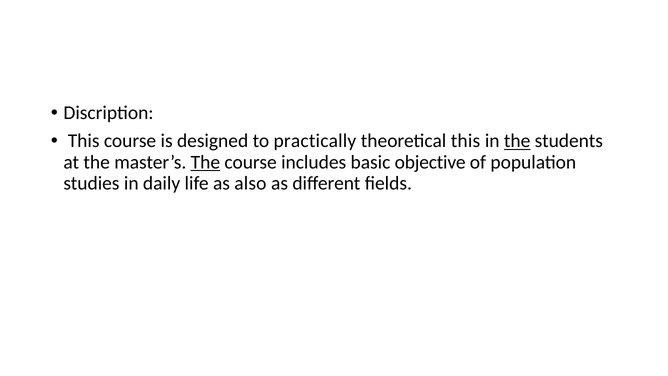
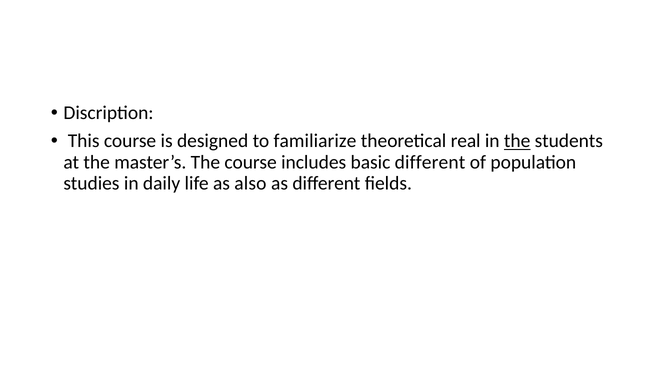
practically: practically -> familiarize
theoretical this: this -> real
The at (205, 162) underline: present -> none
basic objective: objective -> different
